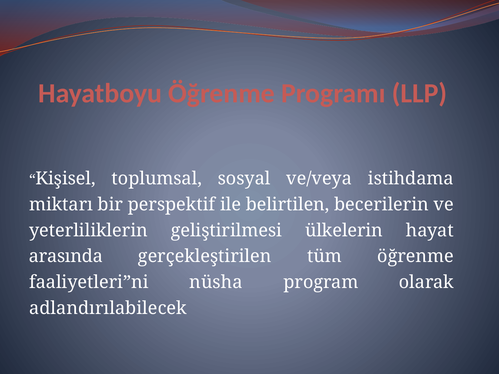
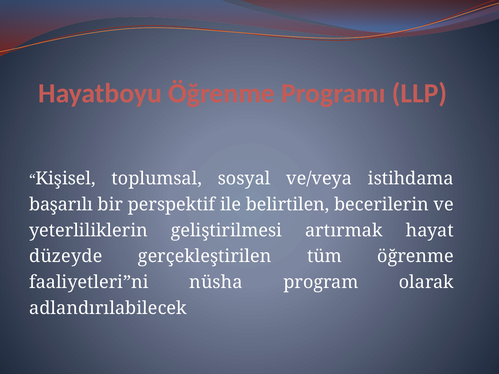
miktarı: miktarı -> başarılı
ülkelerin: ülkelerin -> artırmak
arasında: arasında -> düzeyde
